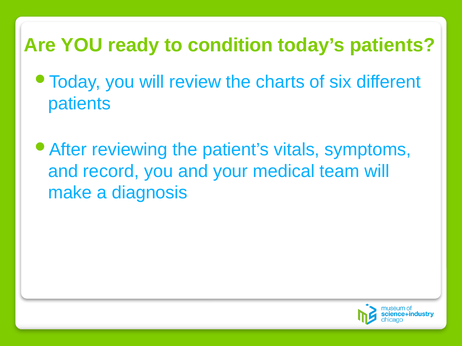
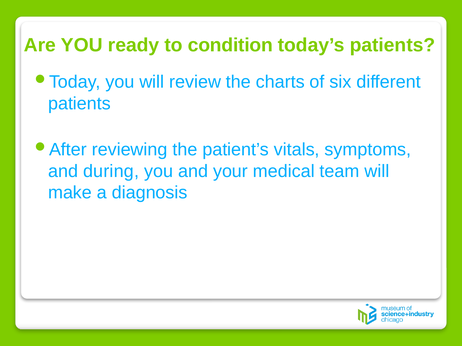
record: record -> during
